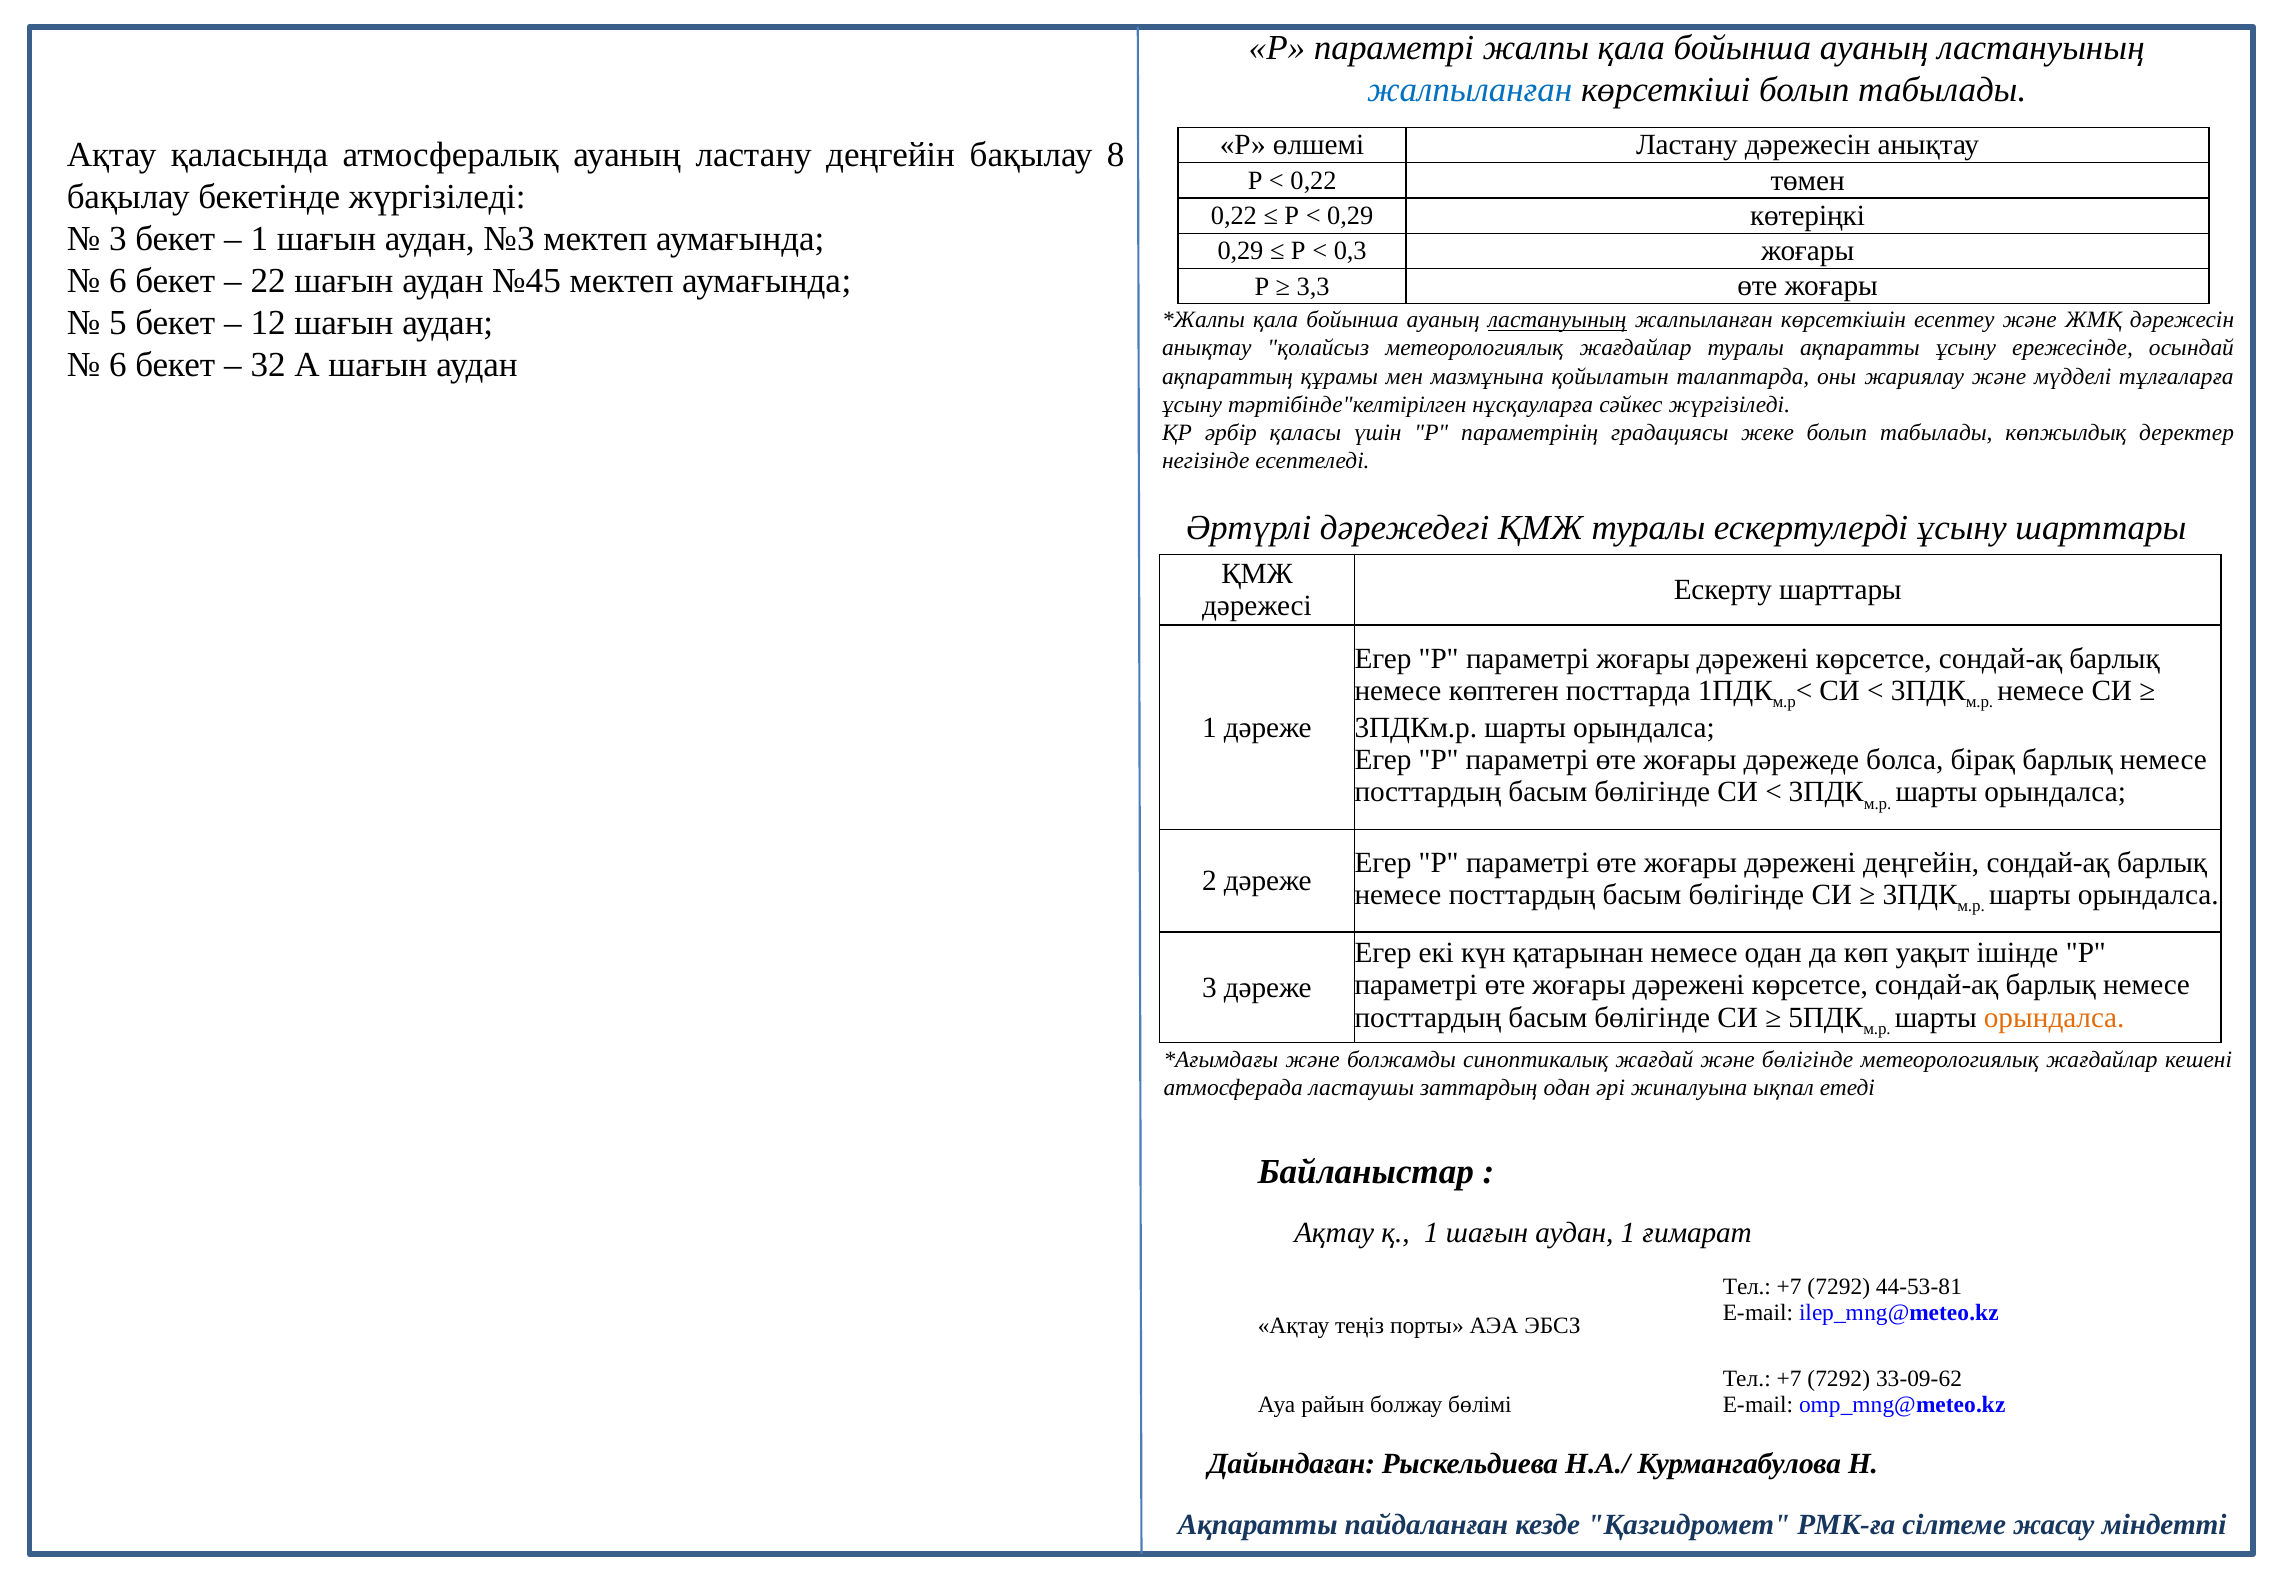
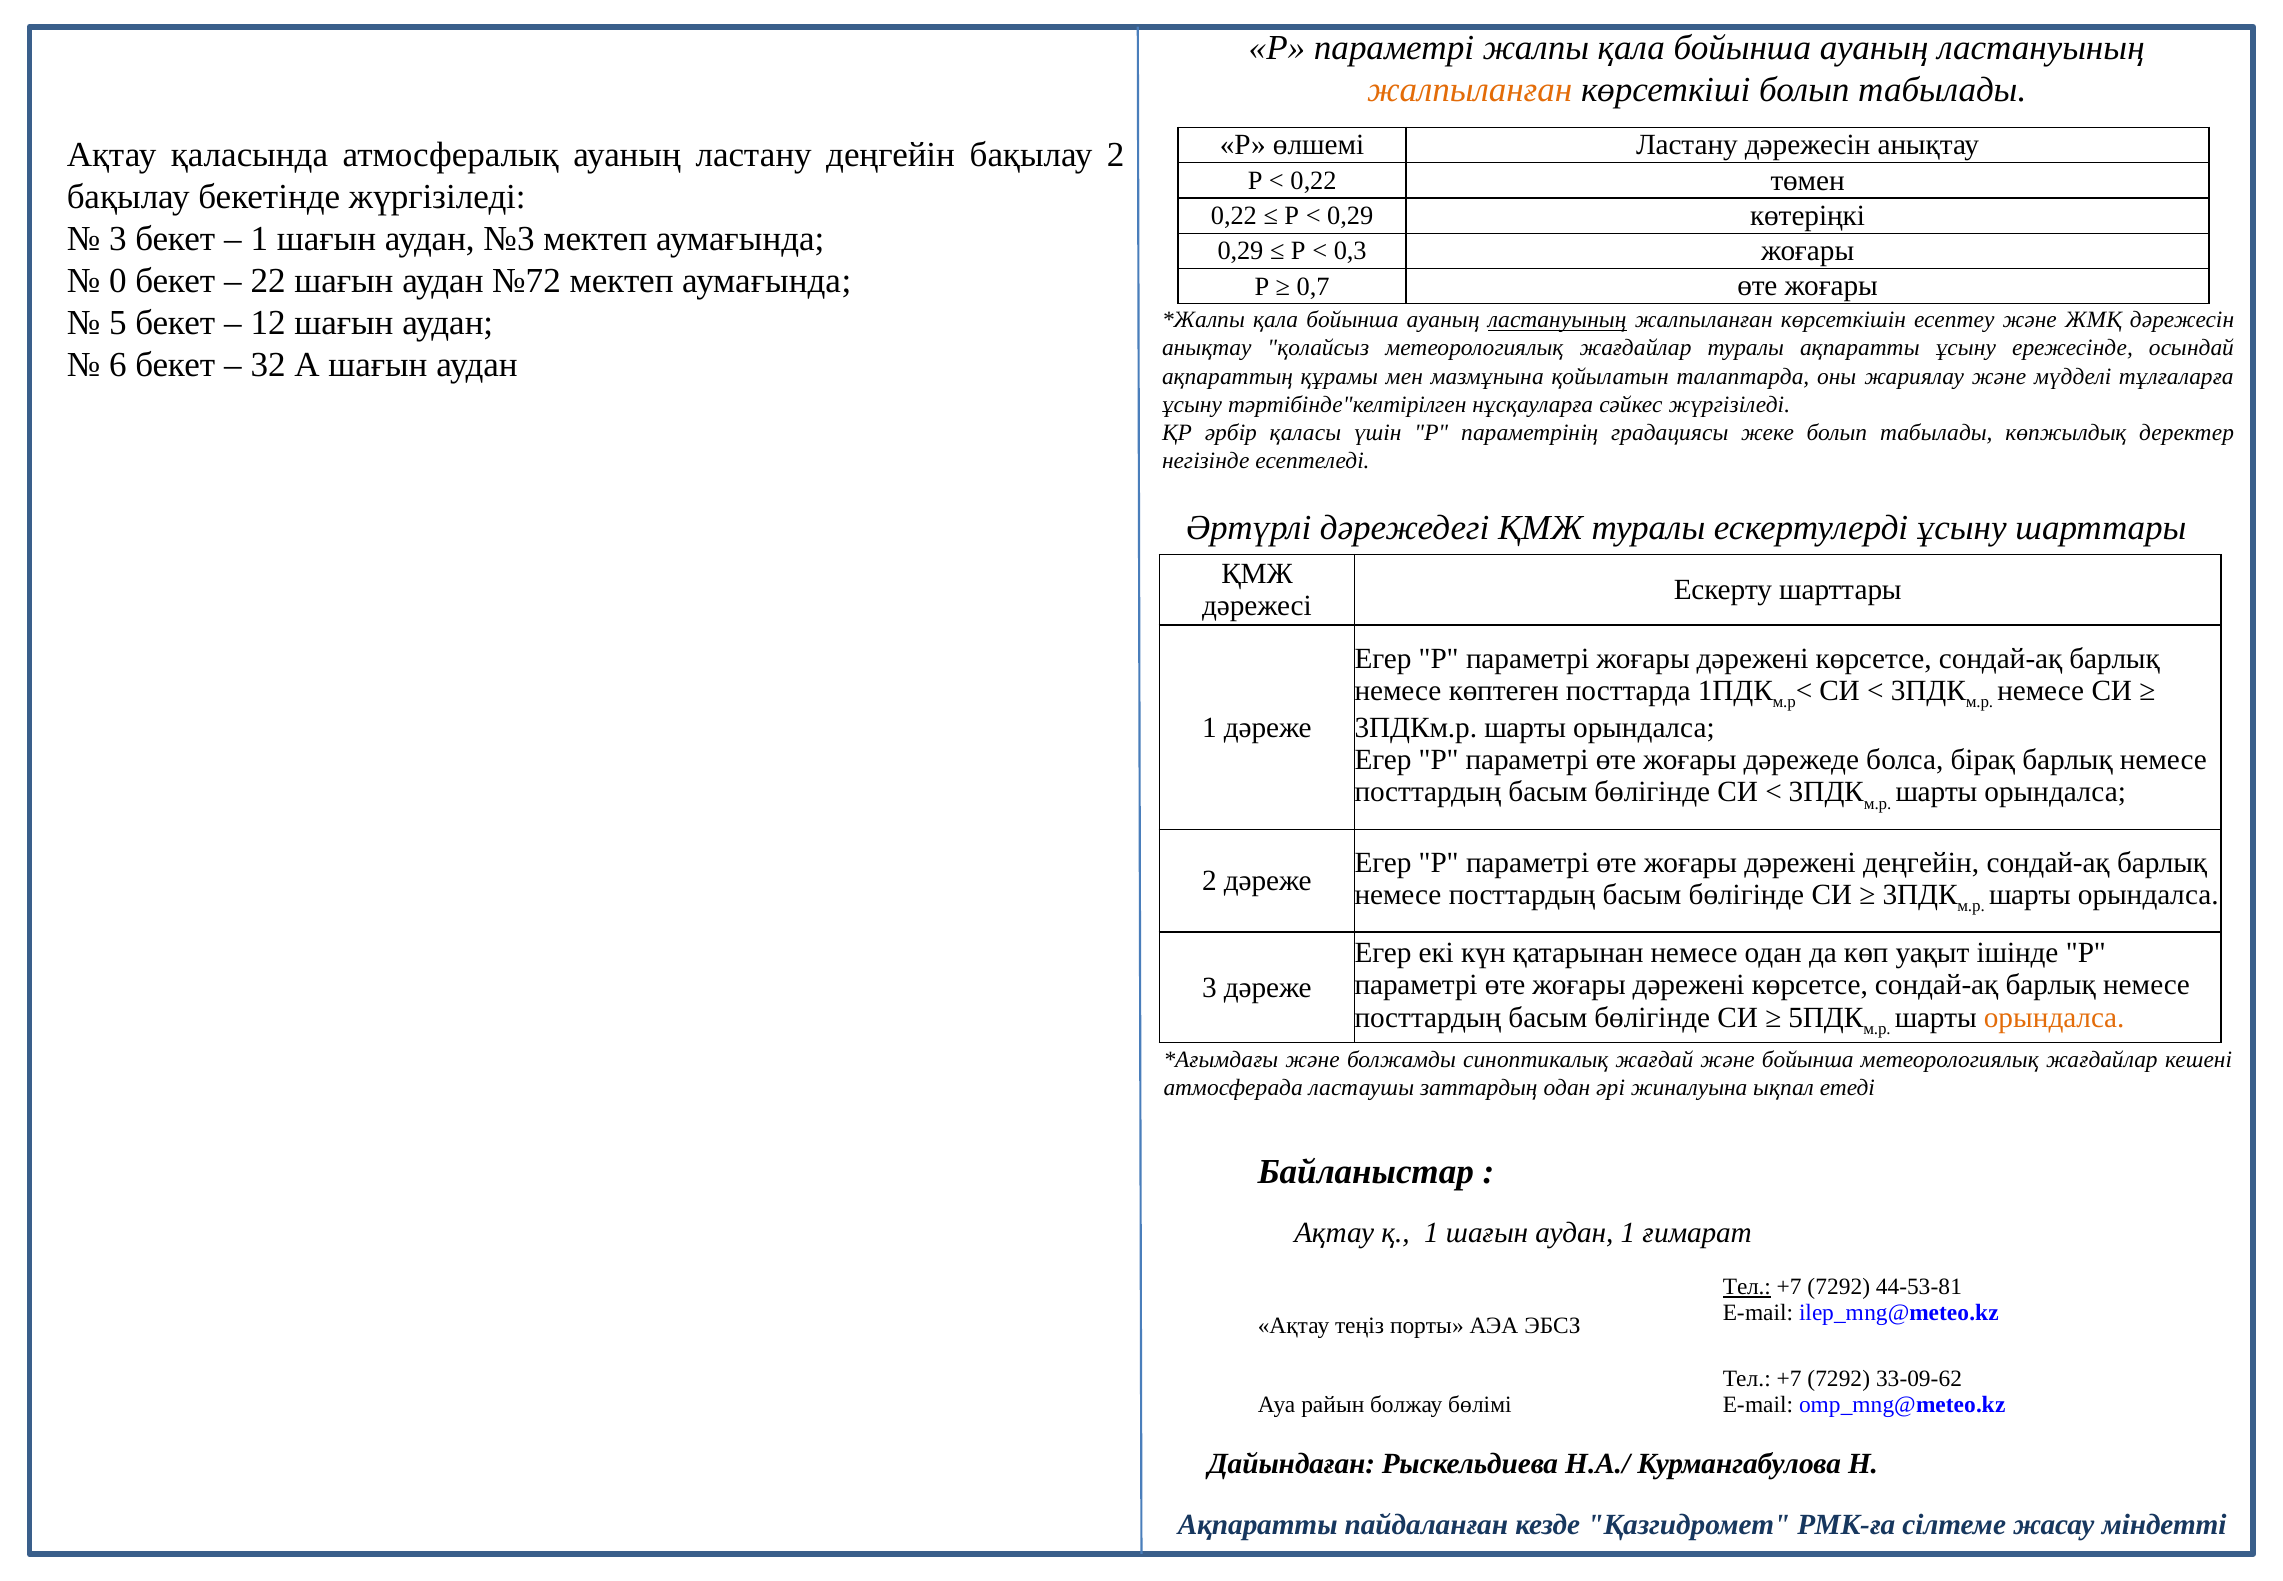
жалпыланған at (1470, 90) colour: blue -> orange
бақылау 8: 8 -> 2
6 at (118, 281): 6 -> 0
№45: №45 -> №72
3,3: 3,3 -> 0,7
және бөлігінде: бөлігінде -> бойынша
Тел at (1747, 1286) underline: none -> present
